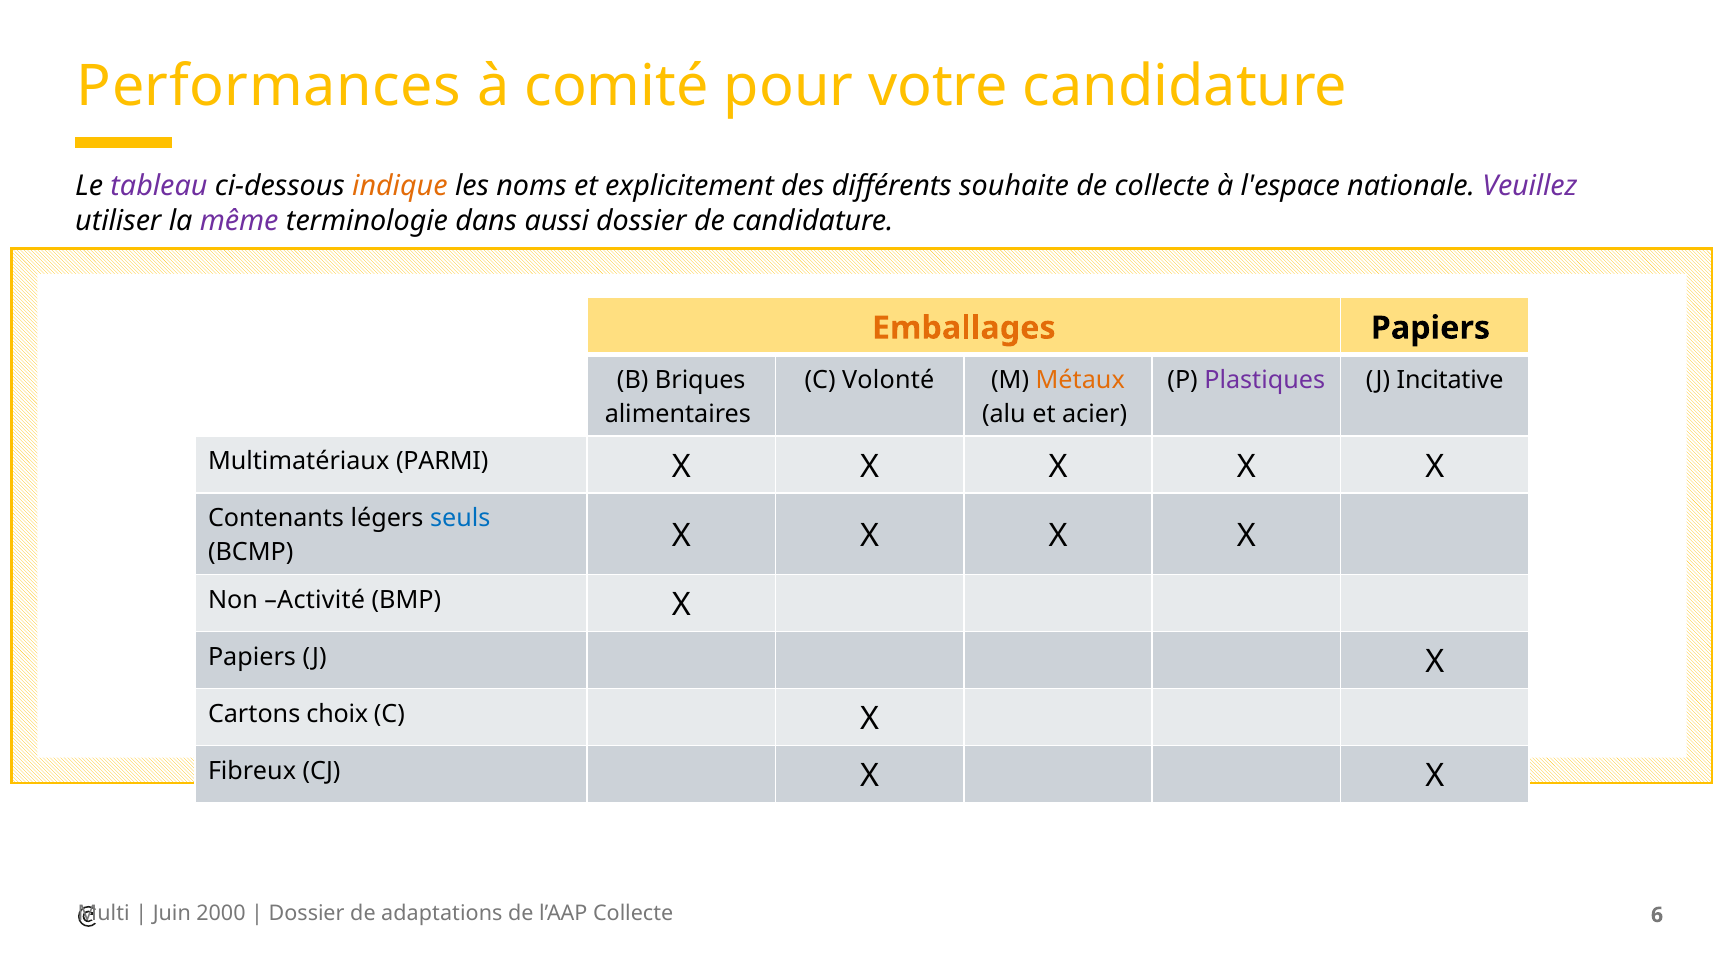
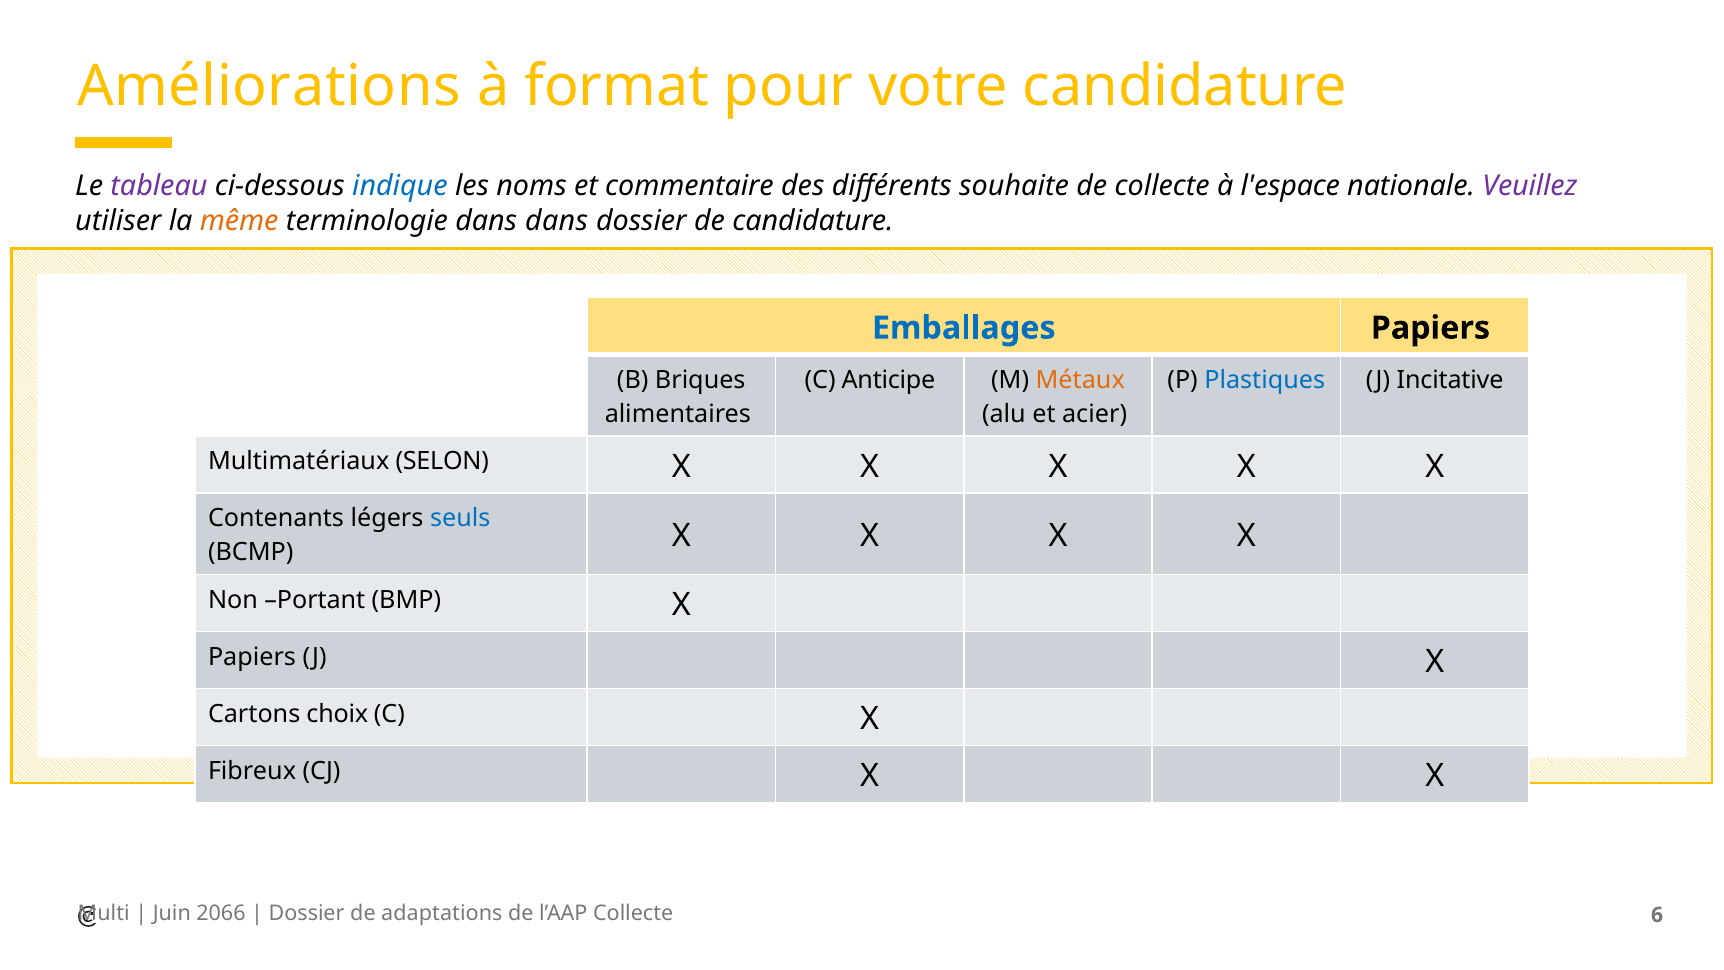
Performances: Performances -> Améliorations
comité: comité -> format
indique colour: orange -> blue
explicitement: explicitement -> commentaire
même colour: purple -> orange
dans aussi: aussi -> dans
Emballages colour: orange -> blue
Volonté: Volonté -> Anticipe
Plastiques colour: purple -> blue
PARMI: PARMI -> SELON
Activité: Activité -> Portant
2000: 2000 -> 2066
